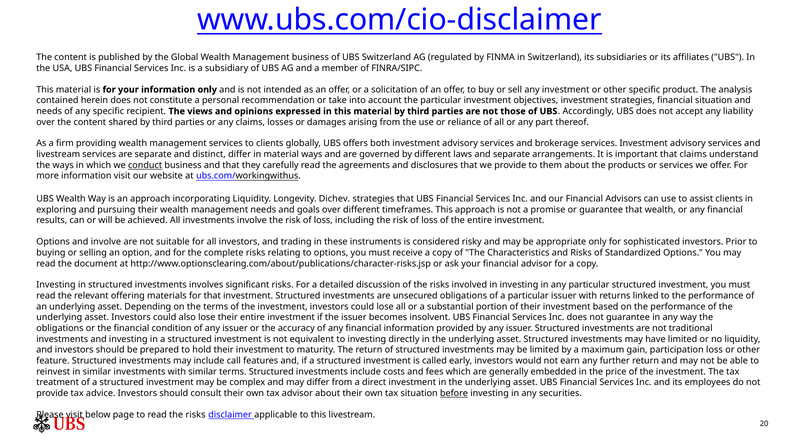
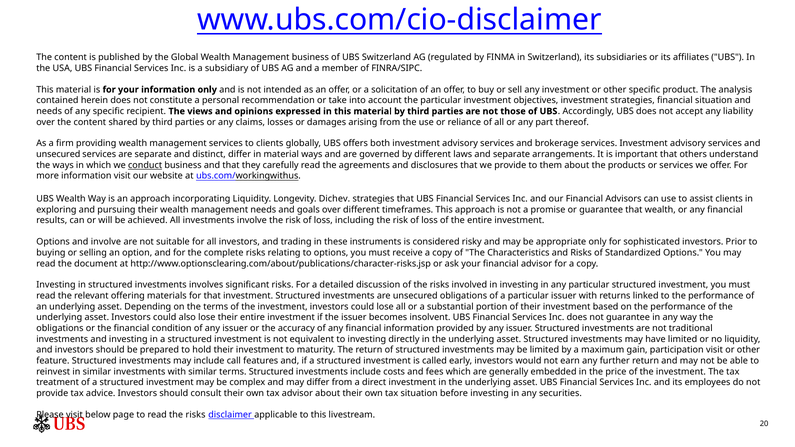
livestream at (58, 154): livestream -> unsecured
that claims: claims -> others
participation loss: loss -> visit
before underline: present -> none
